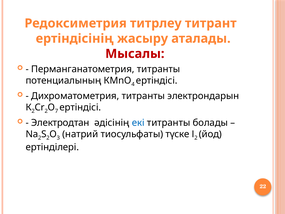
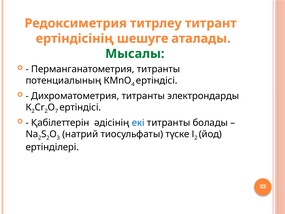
жасыру: жасыру -> шешуге
Мысалы colour: red -> green
электрондарын: электрондарын -> электрондарды
Электродтан: Электродтан -> Қабілеттерін
